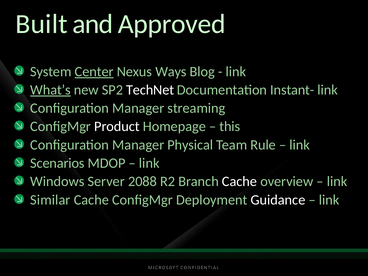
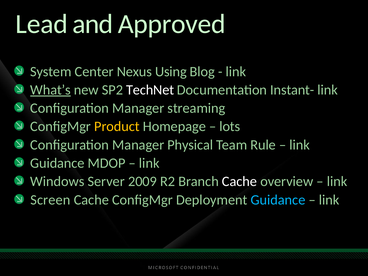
Built: Built -> Lead
Center underline: present -> none
Ways: Ways -> Using
Product colour: white -> yellow
this: this -> lots
Scenarios at (57, 163): Scenarios -> Guidance
2088: 2088 -> 2009
Similar: Similar -> Screen
Guidance at (278, 200) colour: white -> light blue
